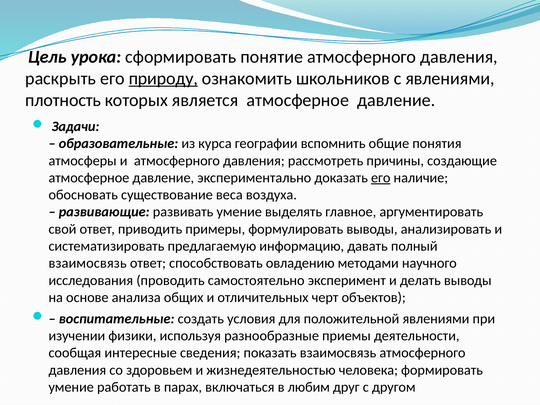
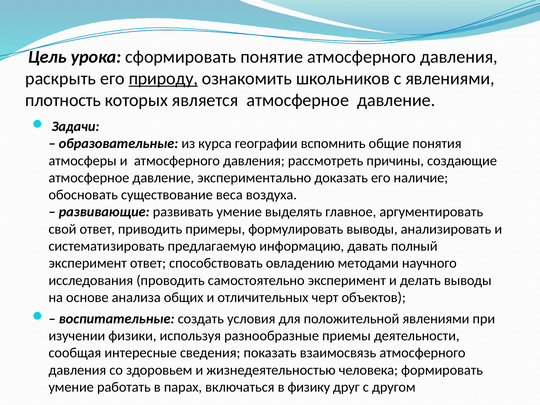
его at (381, 178) underline: present -> none
взаимосвязь at (88, 263): взаимосвязь -> эксперимент
любим: любим -> физику
